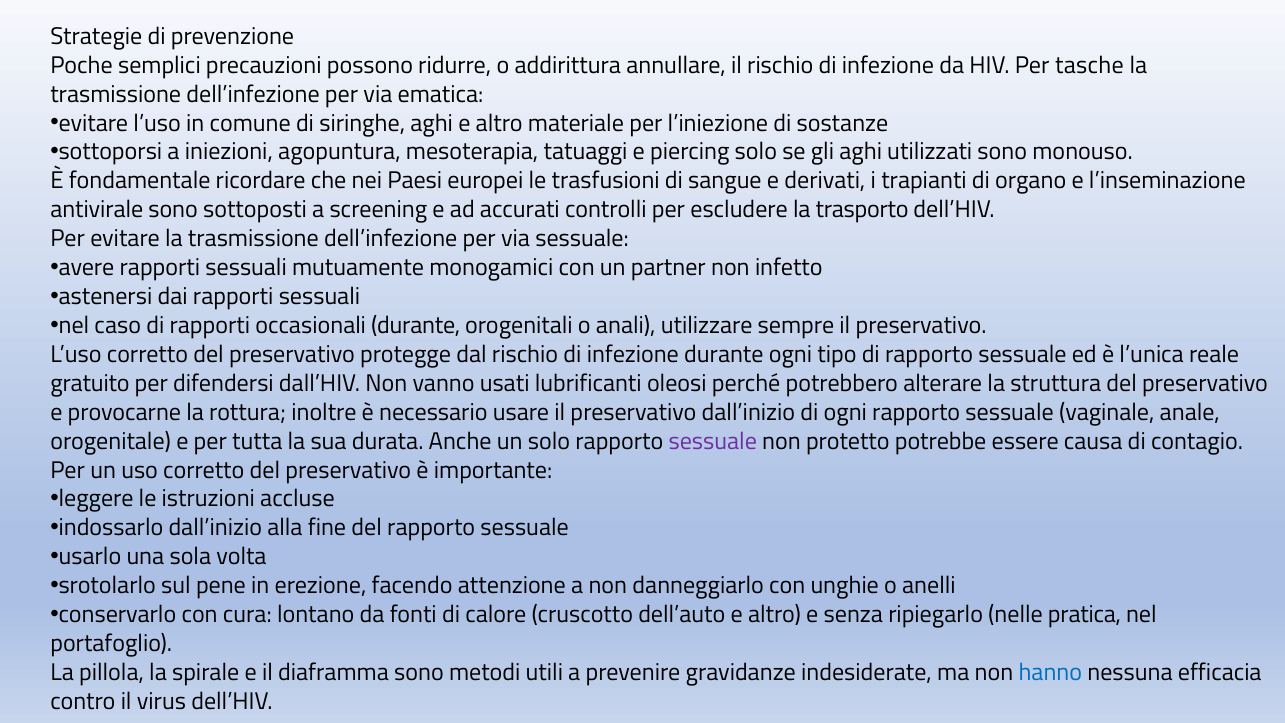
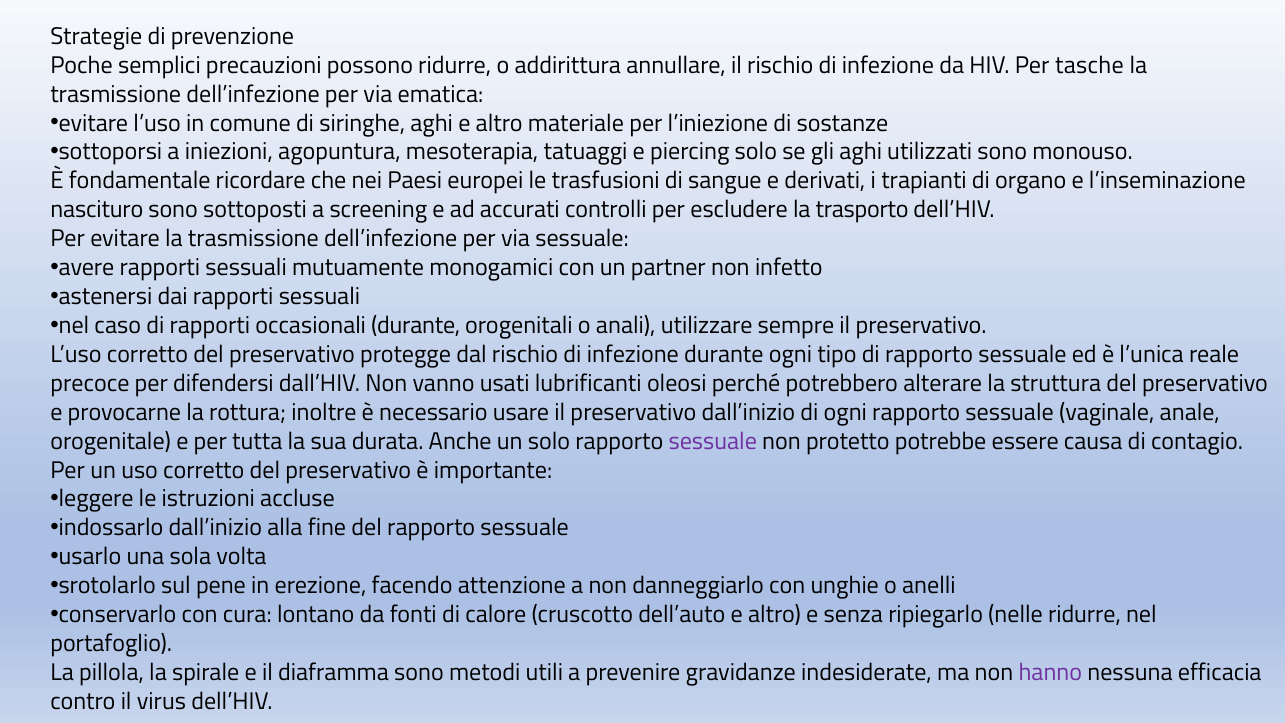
antivirale: antivirale -> nascituro
gratuito: gratuito -> precoce
nelle pratica: pratica -> ridurre
hanno colour: blue -> purple
